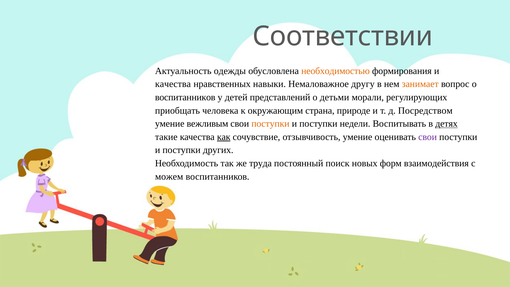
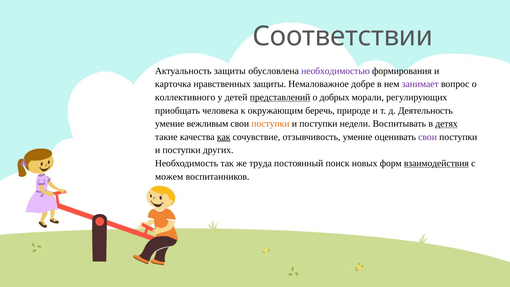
Актуальность одежды: одежды -> защиты
необходимостью colour: orange -> purple
качества at (173, 84): качества -> карточка
нравственных навыки: навыки -> защиты
другу: другу -> добре
занимает colour: orange -> purple
воспитанников at (185, 97): воспитанников -> коллективного
представлений underline: none -> present
детьми: детьми -> добрых
страна: страна -> беречь
Посредством: Посредством -> Деятельность
взаимодействия underline: none -> present
